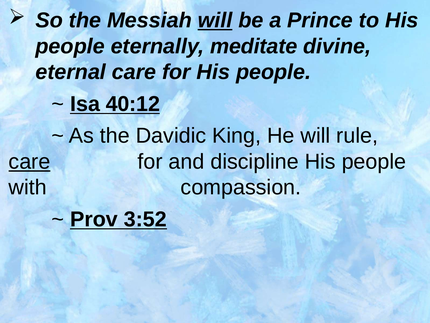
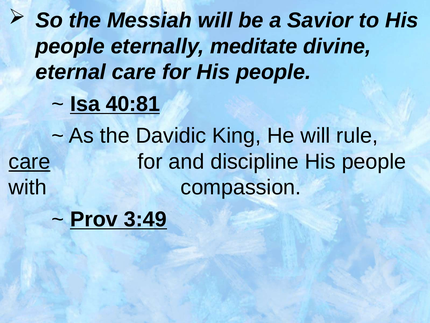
will at (215, 20) underline: present -> none
Prince: Prince -> Savior
40:12: 40:12 -> 40:81
3:52: 3:52 -> 3:49
